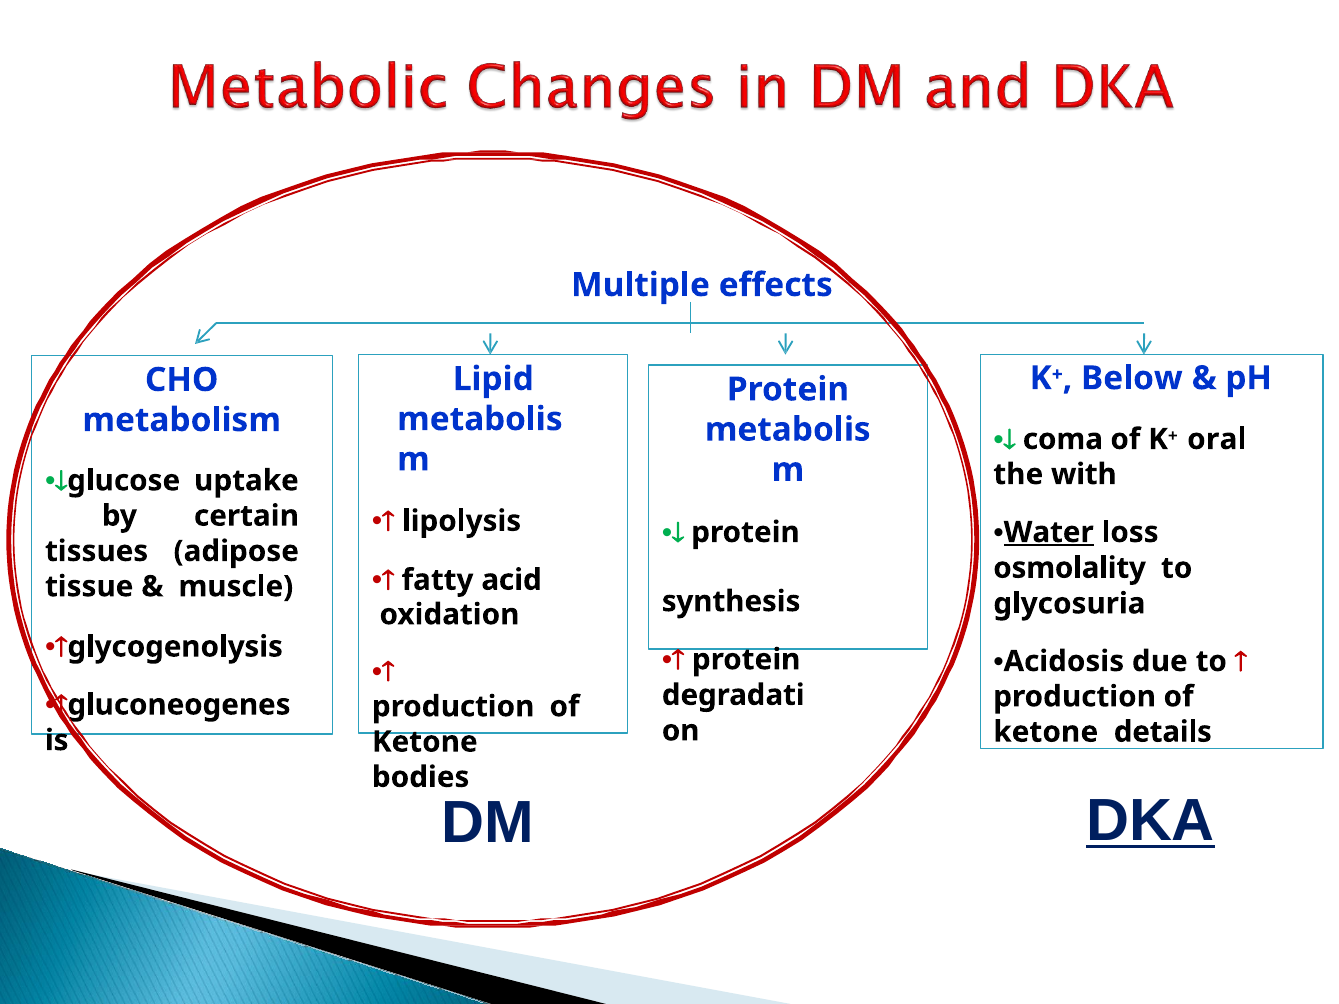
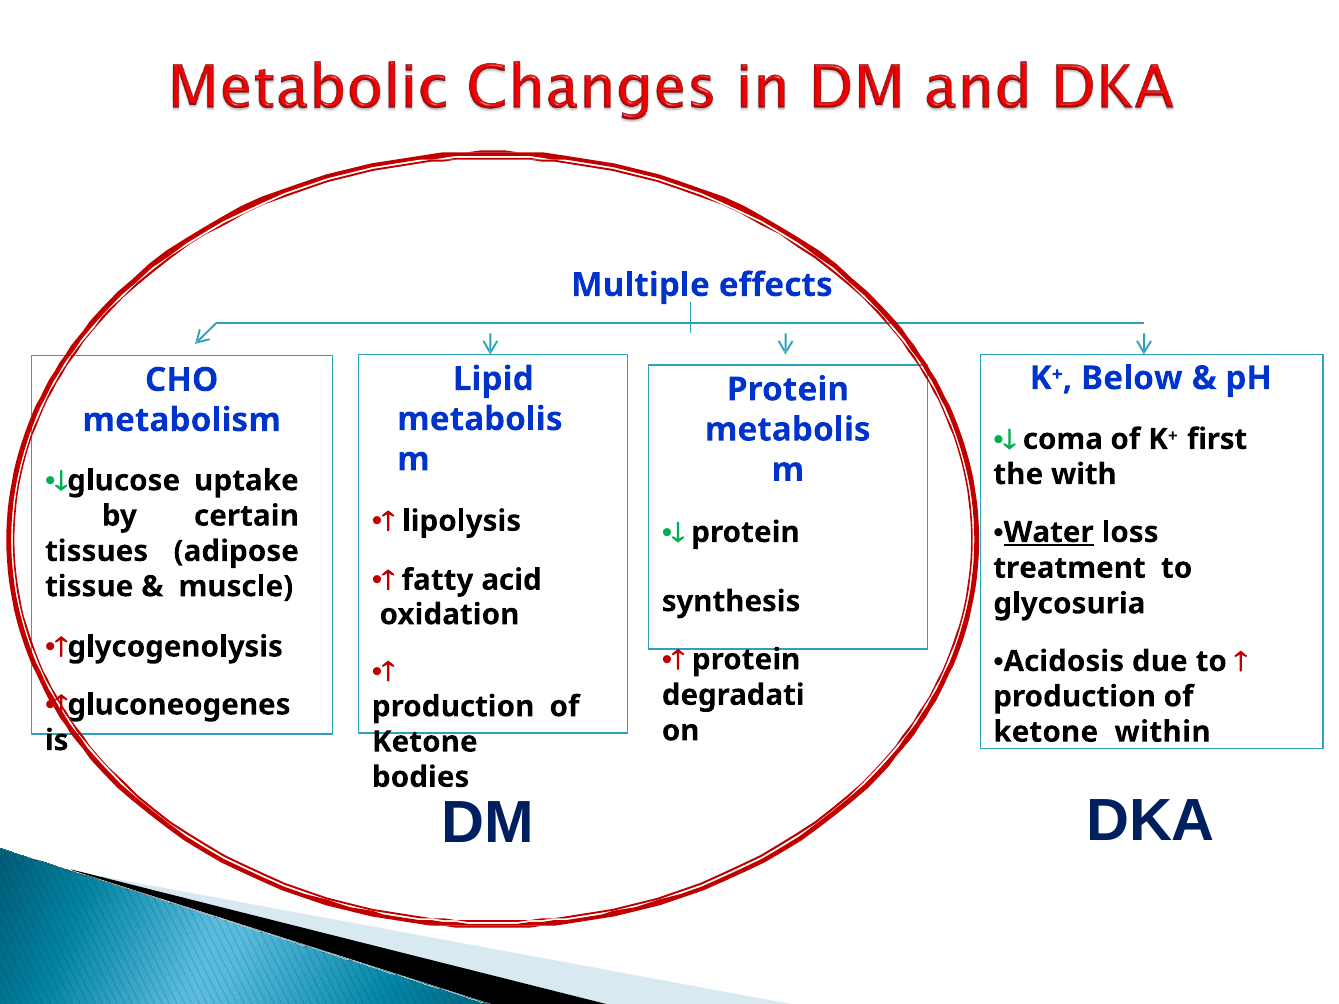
oral: oral -> first
osmolality: osmolality -> treatment
details: details -> within
DKA underline: present -> none
